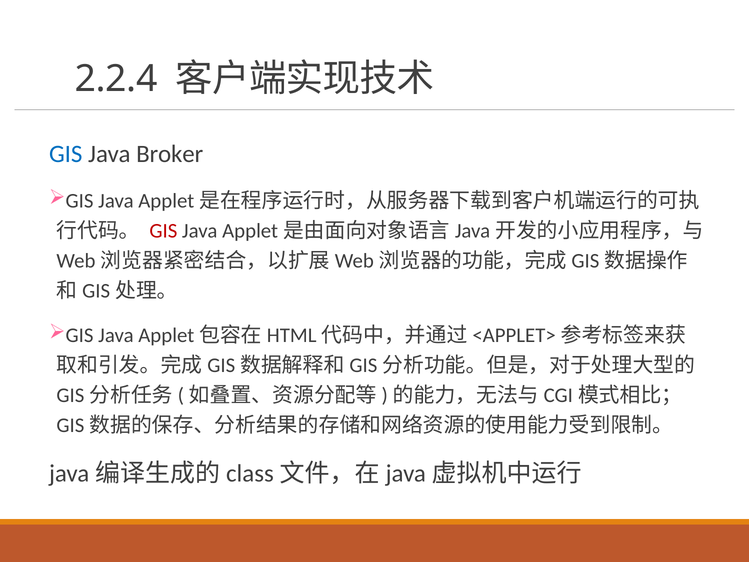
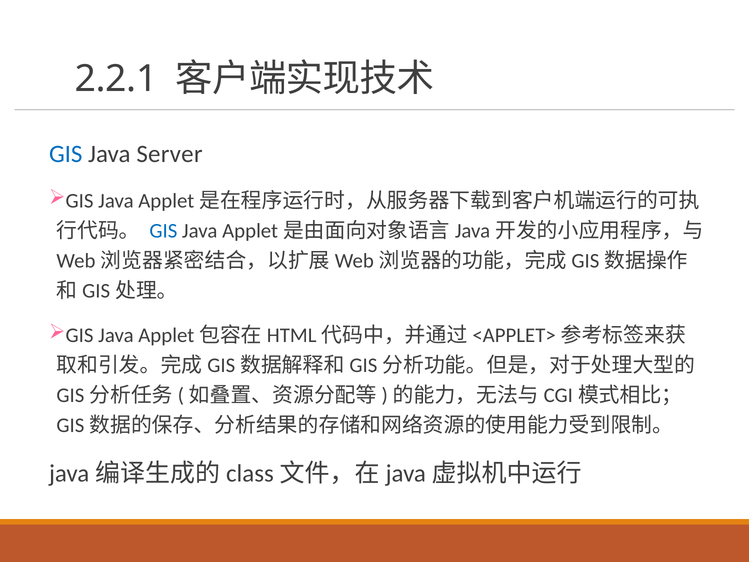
2.2.4: 2.2.4 -> 2.2.1
Broker: Broker -> Server
GIS at (163, 231) colour: red -> blue
